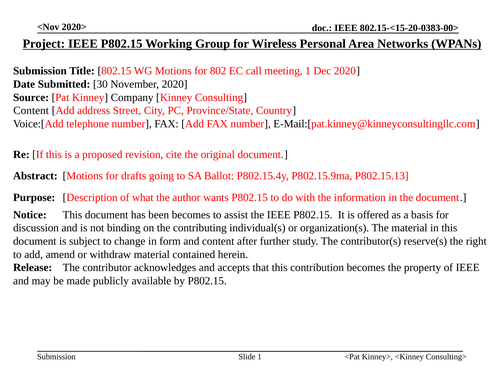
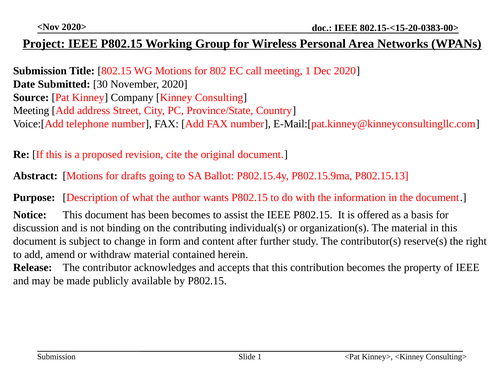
Content at (31, 111): Content -> Meeting
